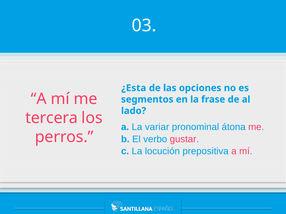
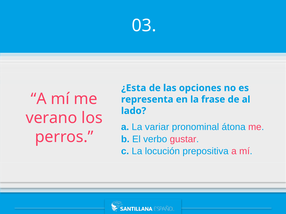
segmentos: segmentos -> representa
tercera: tercera -> verano
